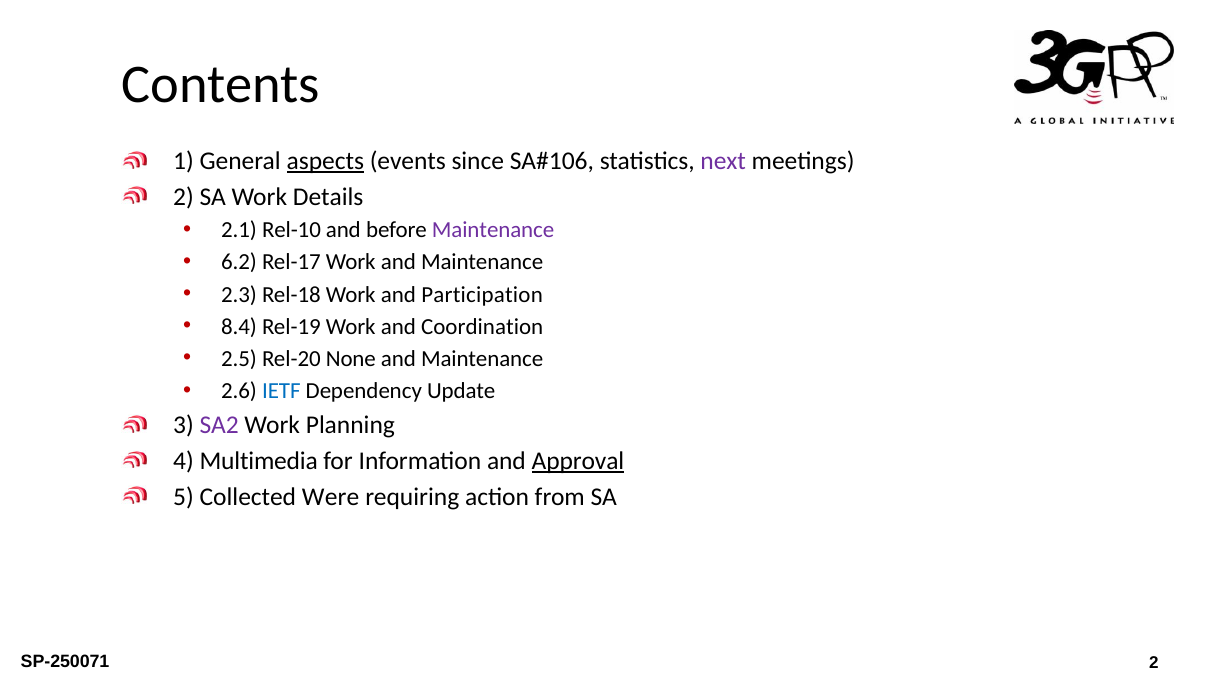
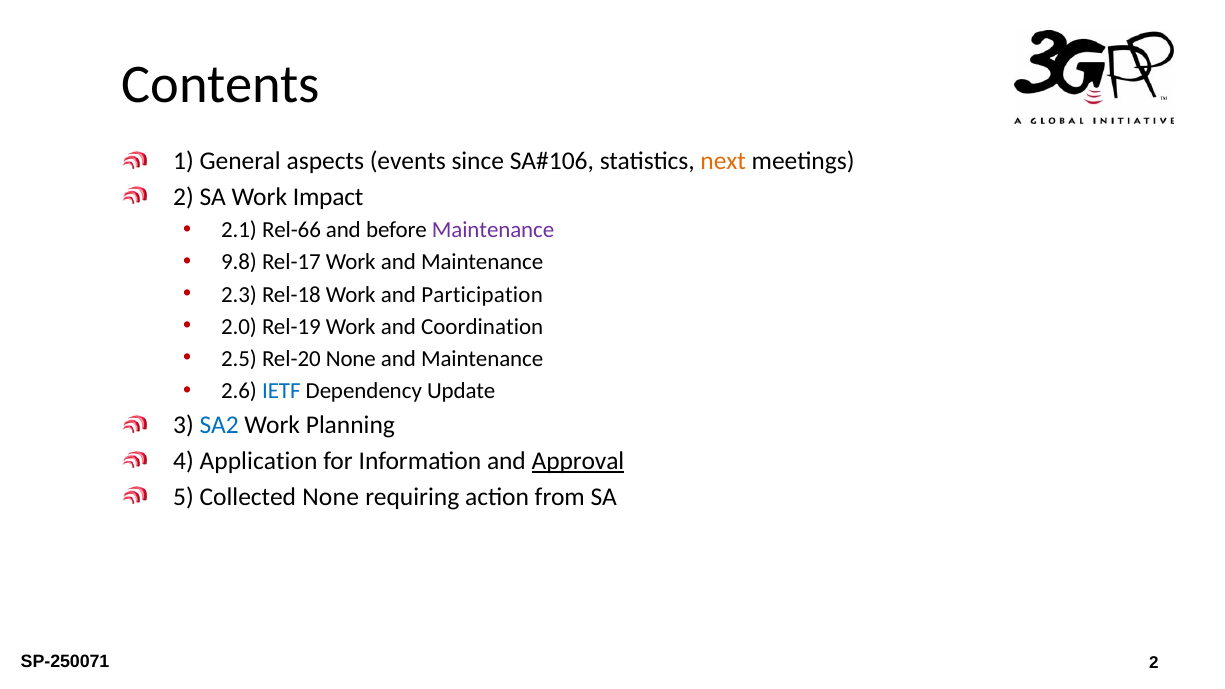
aspects underline: present -> none
next colour: purple -> orange
Details: Details -> Impact
Rel-10: Rel-10 -> Rel-66
6.2: 6.2 -> 9.8
8.4: 8.4 -> 2.0
SA2 colour: purple -> blue
Multimedia: Multimedia -> Application
Collected Were: Were -> None
